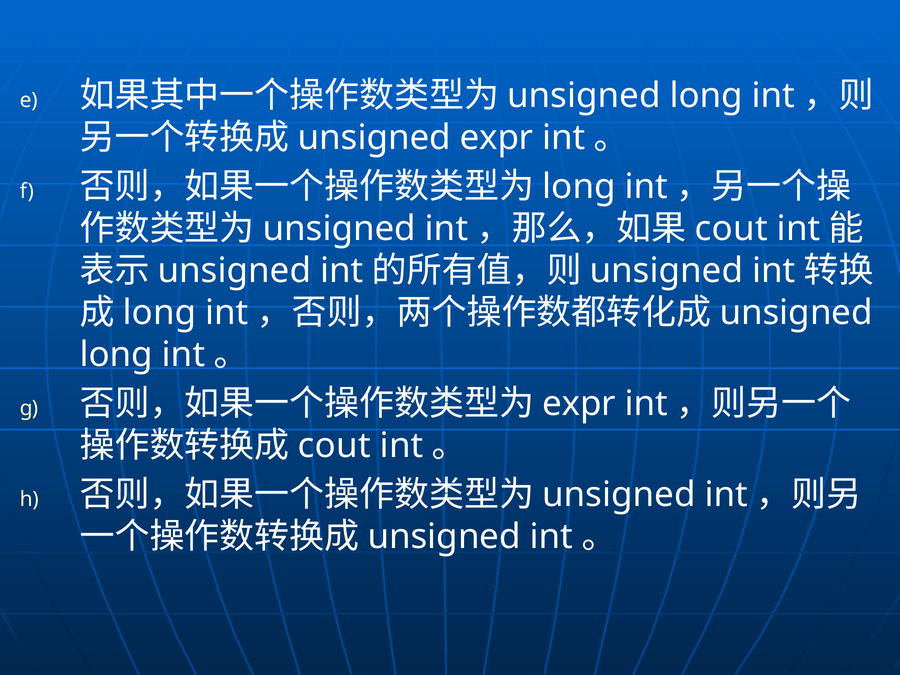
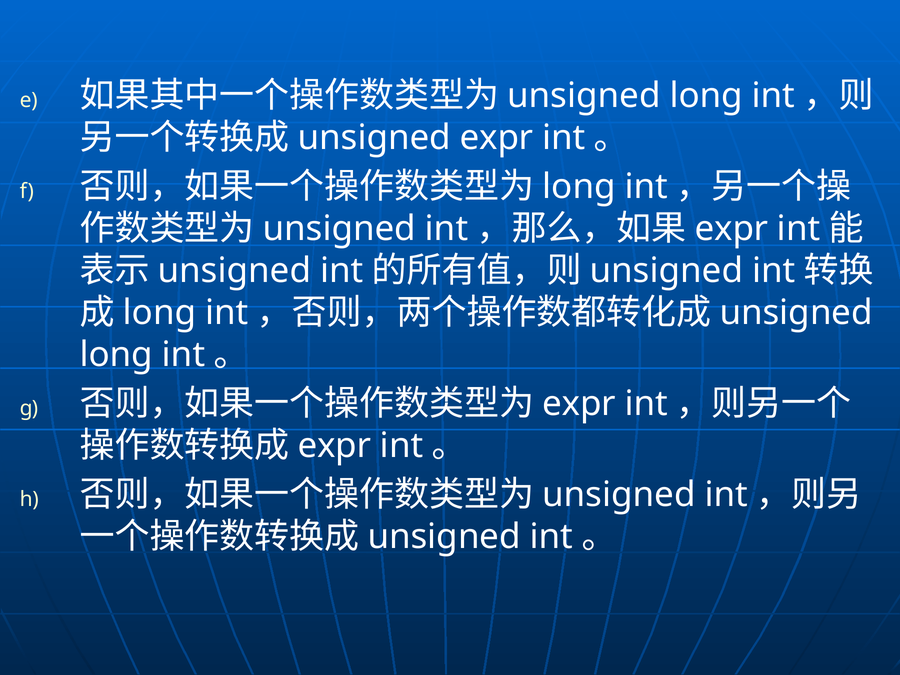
cout at (731, 229): cout -> expr
cout at (334, 446): cout -> expr
